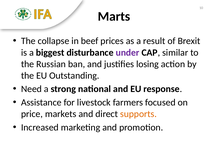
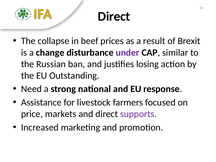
Marts at (114, 16): Marts -> Direct
biggest: biggest -> change
supports colour: orange -> purple
